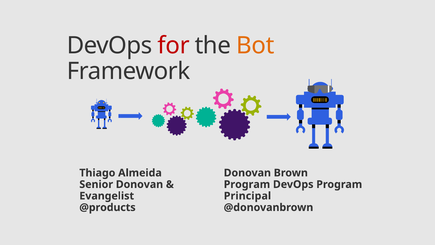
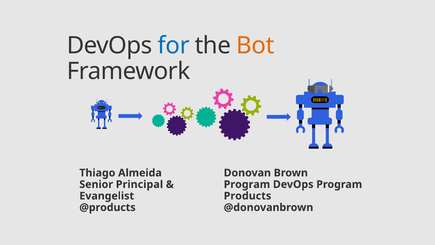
for colour: red -> blue
Senior Donovan: Donovan -> Principal
Principal: Principal -> Products
